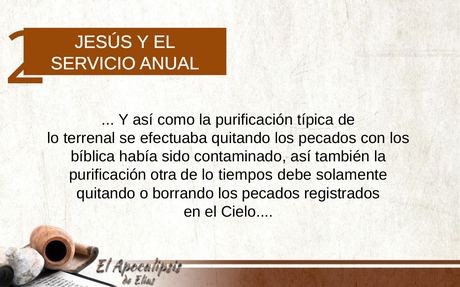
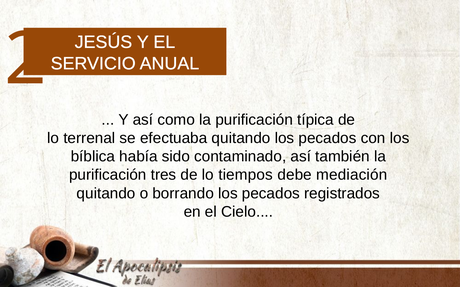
otra: otra -> tres
solamente: solamente -> mediación
